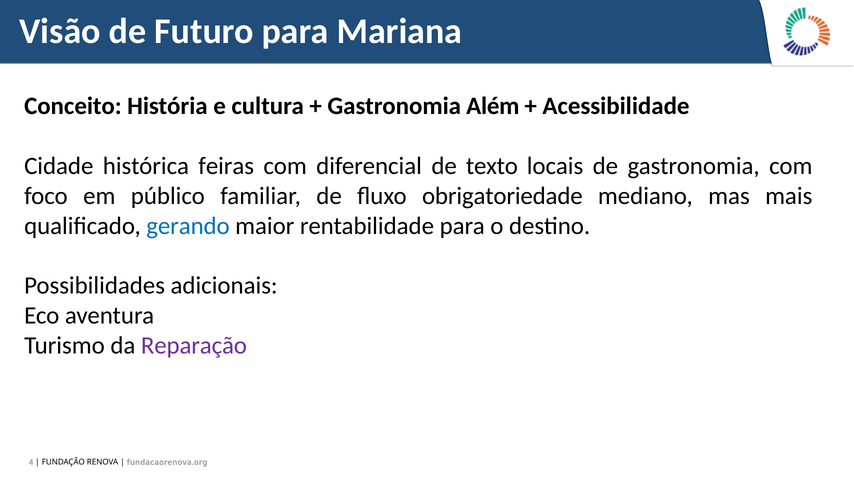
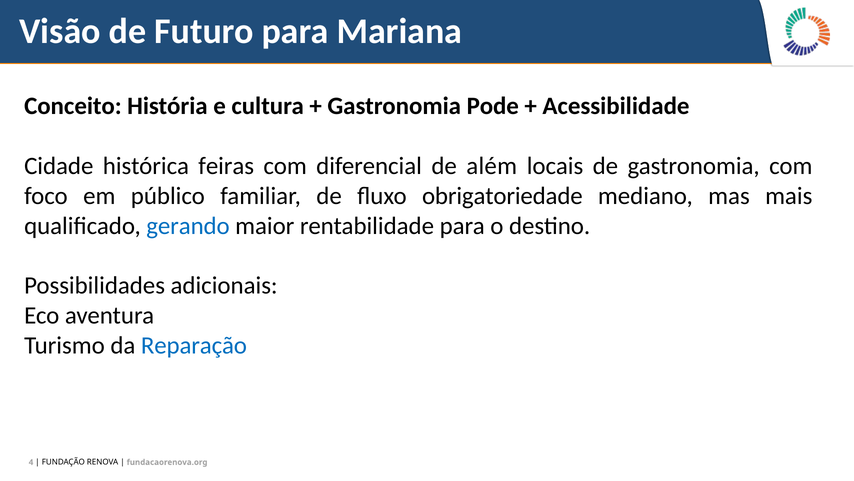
Além: Além -> Pode
texto: texto -> além
Reparação colour: purple -> blue
